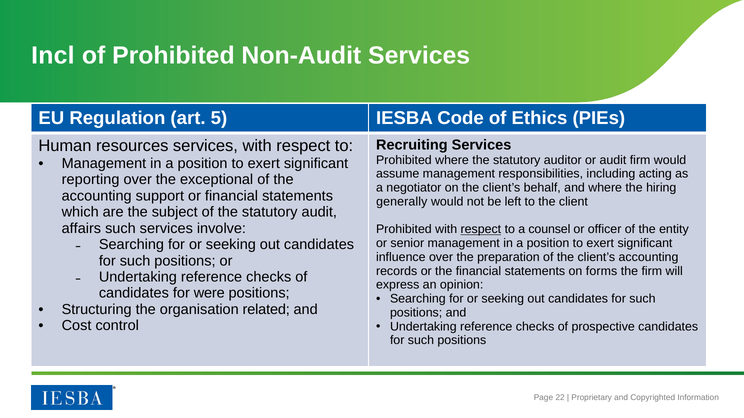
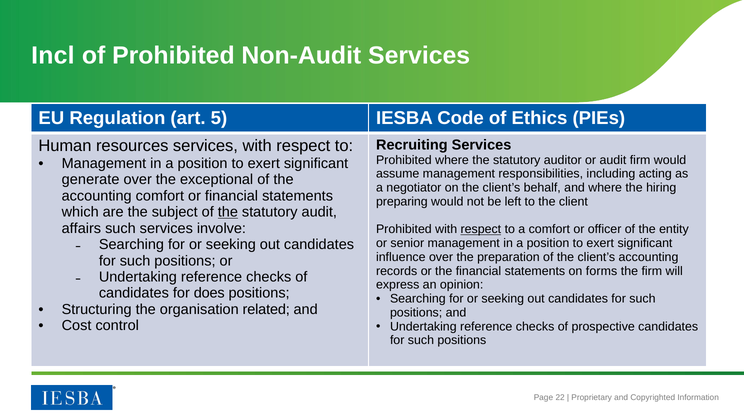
reporting: reporting -> generate
accounting support: support -> comfort
generally: generally -> preparing
the at (228, 212) underline: none -> present
a counsel: counsel -> comfort
were: were -> does
